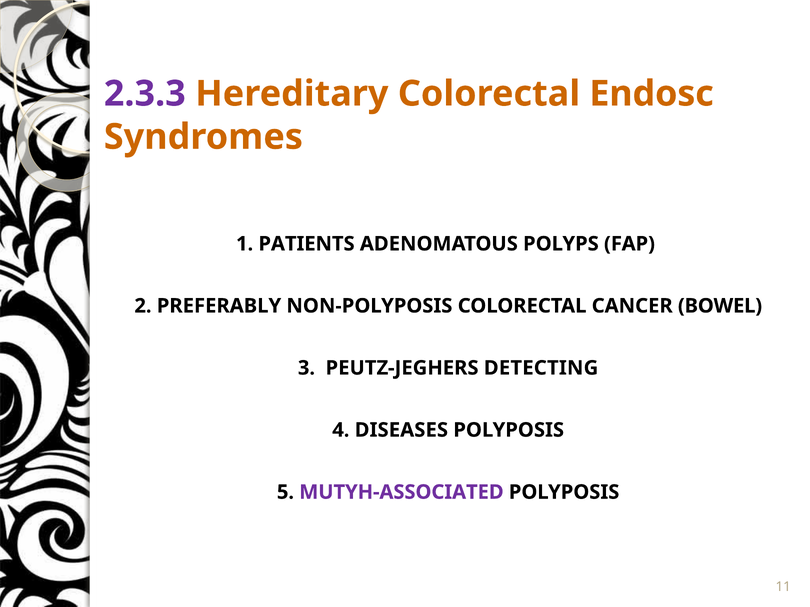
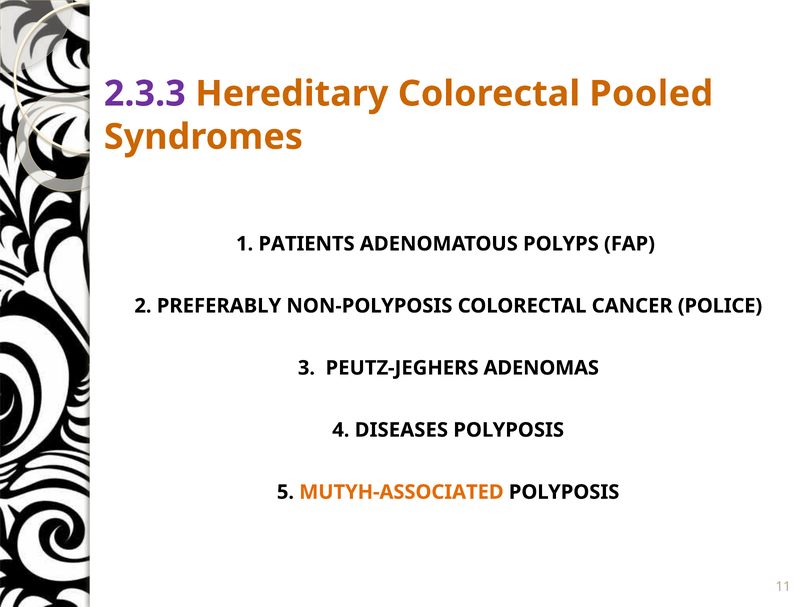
Endosc: Endosc -> Pooled
BOWEL: BOWEL -> POLICE
DETECTING: DETECTING -> ADENOMAS
MUTYH-ASSOCIATED colour: purple -> orange
